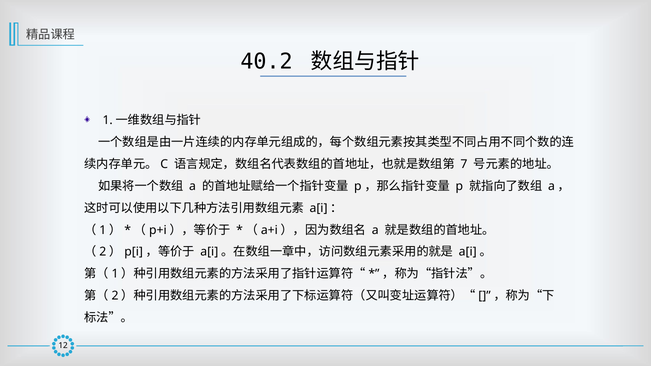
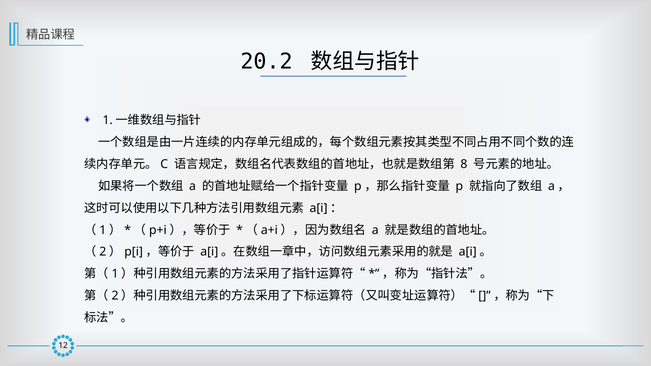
40.2: 40.2 -> 20.2
7: 7 -> 8
